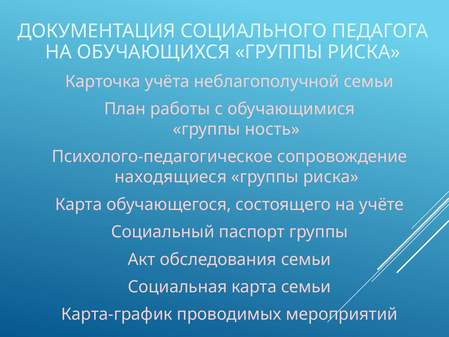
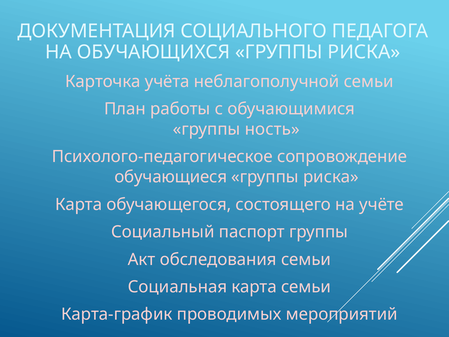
находящиеся: находящиеся -> обучающиеся
